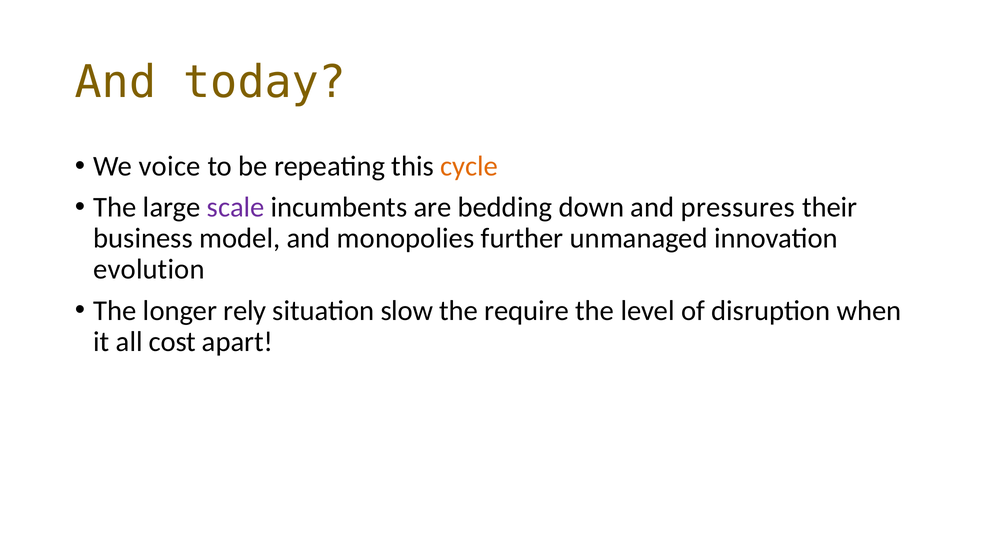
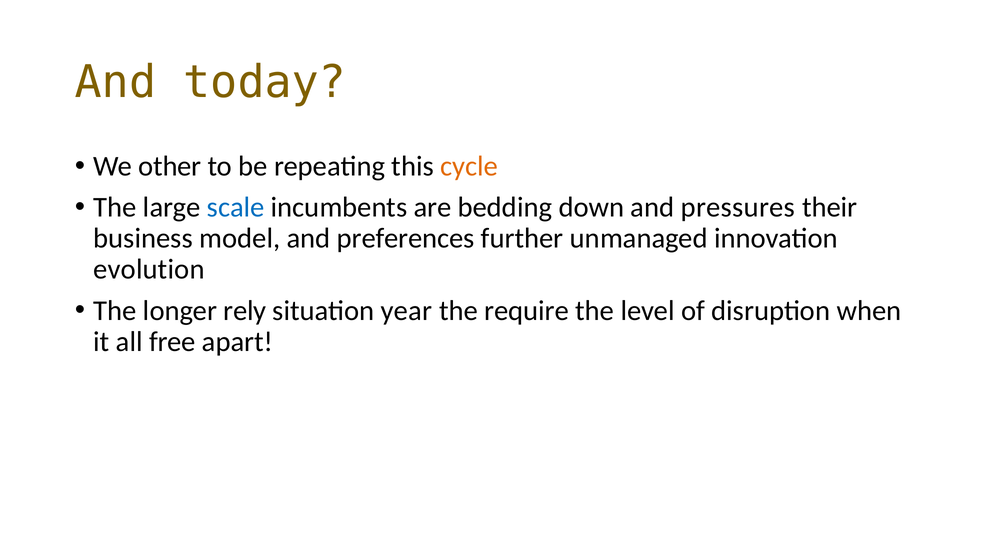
voice: voice -> other
scale colour: purple -> blue
monopolies: monopolies -> preferences
slow: slow -> year
cost: cost -> free
